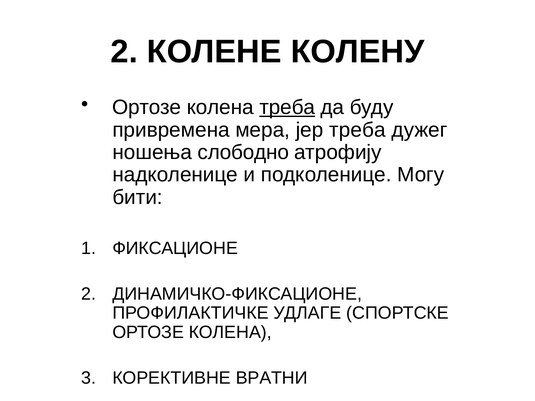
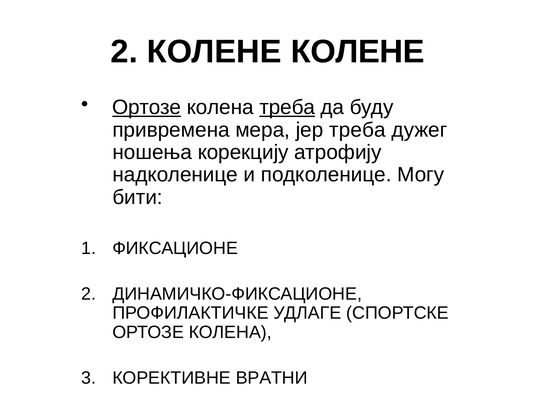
КОЛЕНЕ КОЛЕНУ: КОЛЕНУ -> КОЛЕНЕ
Ортозе at (147, 107) underline: none -> present
слободно: слободно -> корекцију
